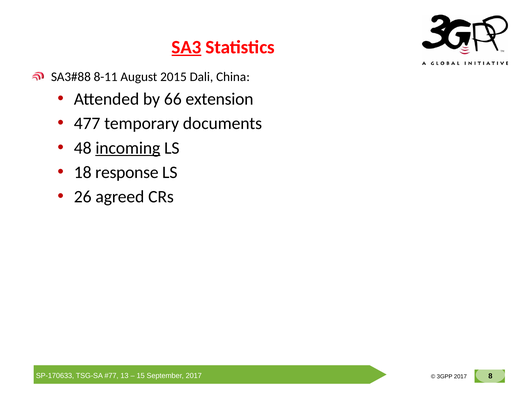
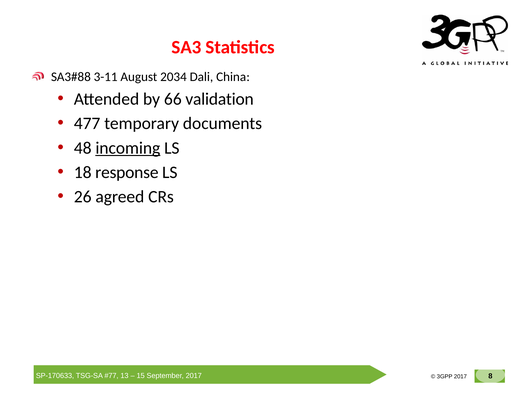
SA3 underline: present -> none
8-11: 8-11 -> 3-11
2015: 2015 -> 2034
extension: extension -> validation
